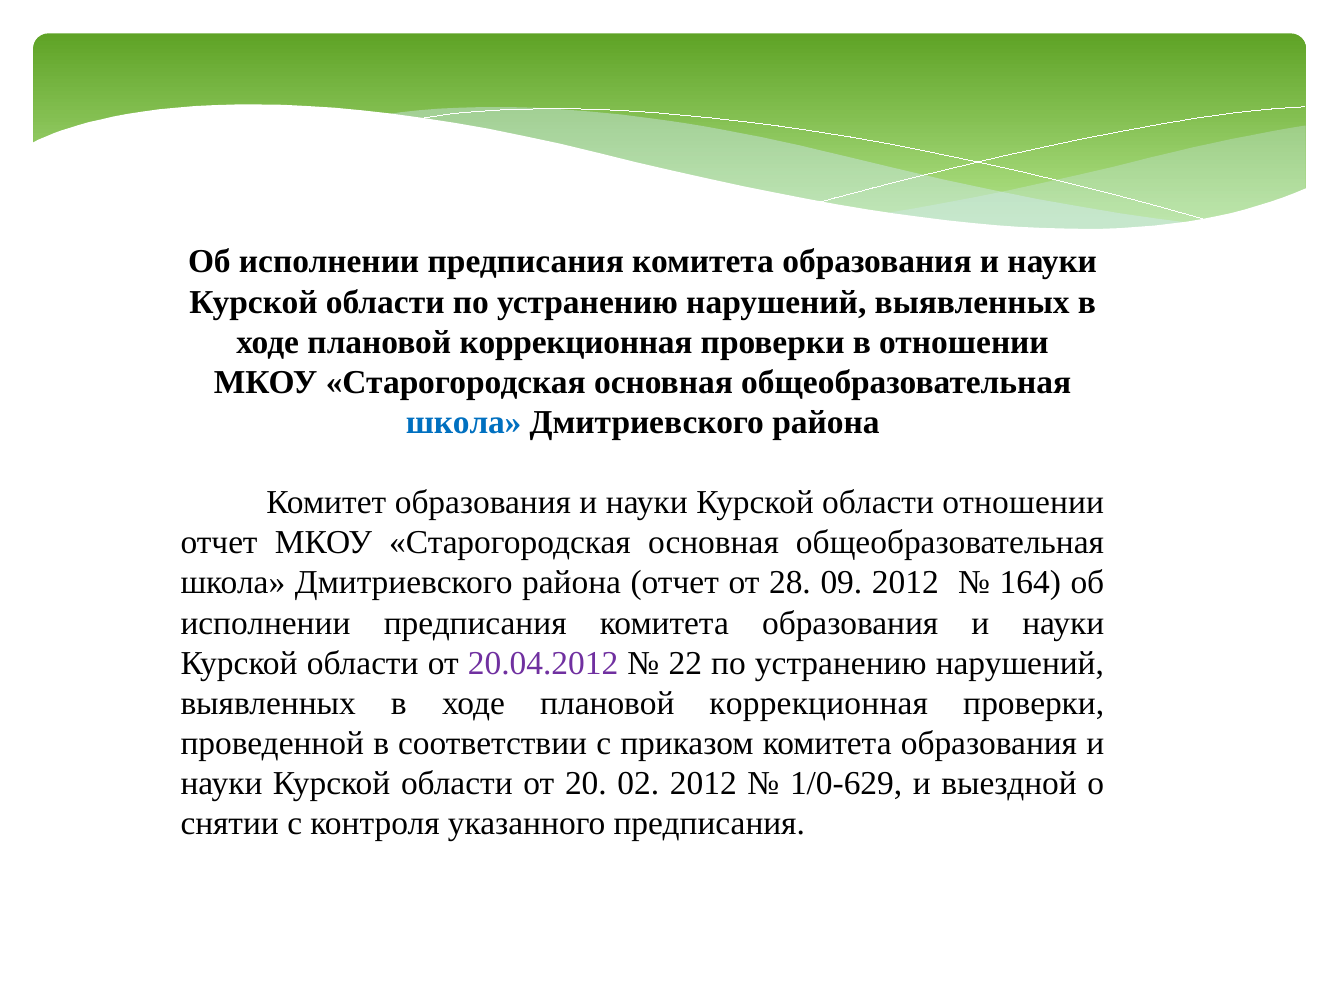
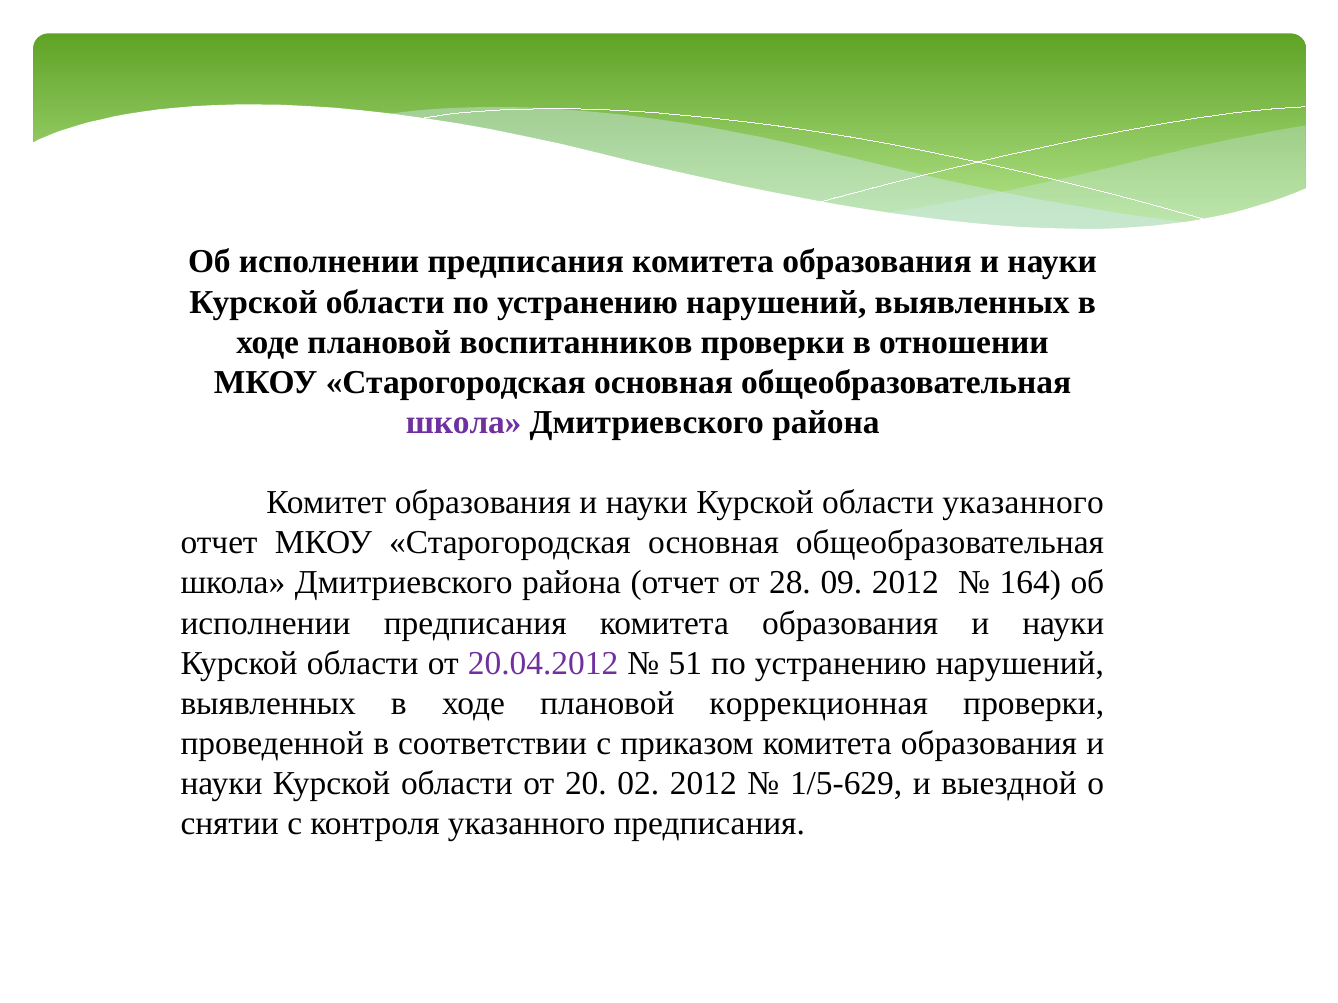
коррекционная at (576, 342): коррекционная -> воспитанников
школа at (464, 423) colour: blue -> purple
области отношении: отношении -> указанного
22: 22 -> 51
1/0-629: 1/0-629 -> 1/5-629
